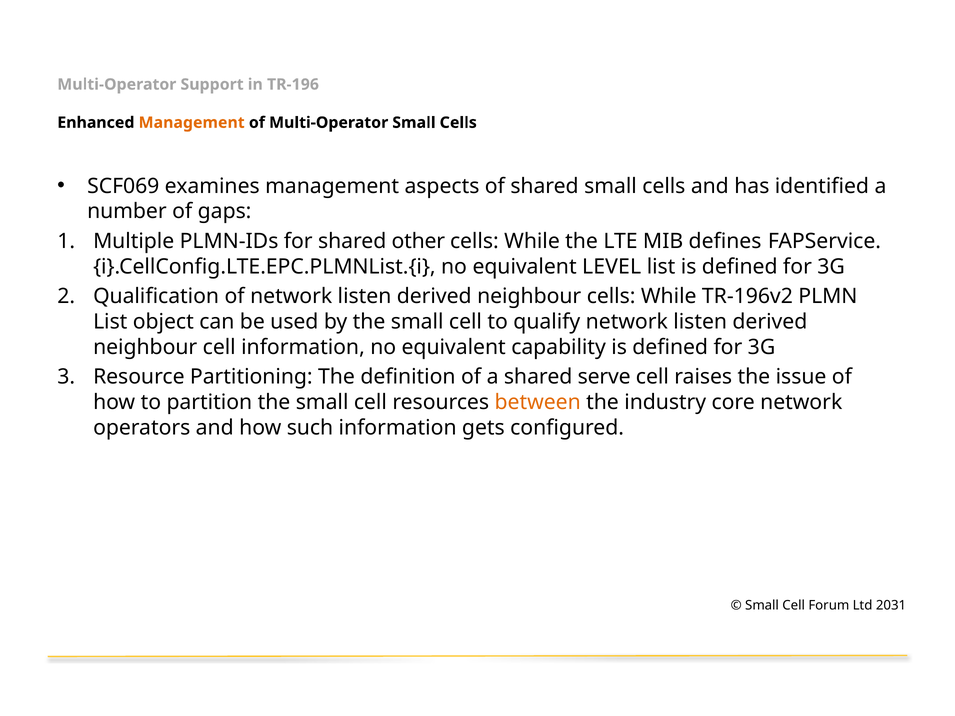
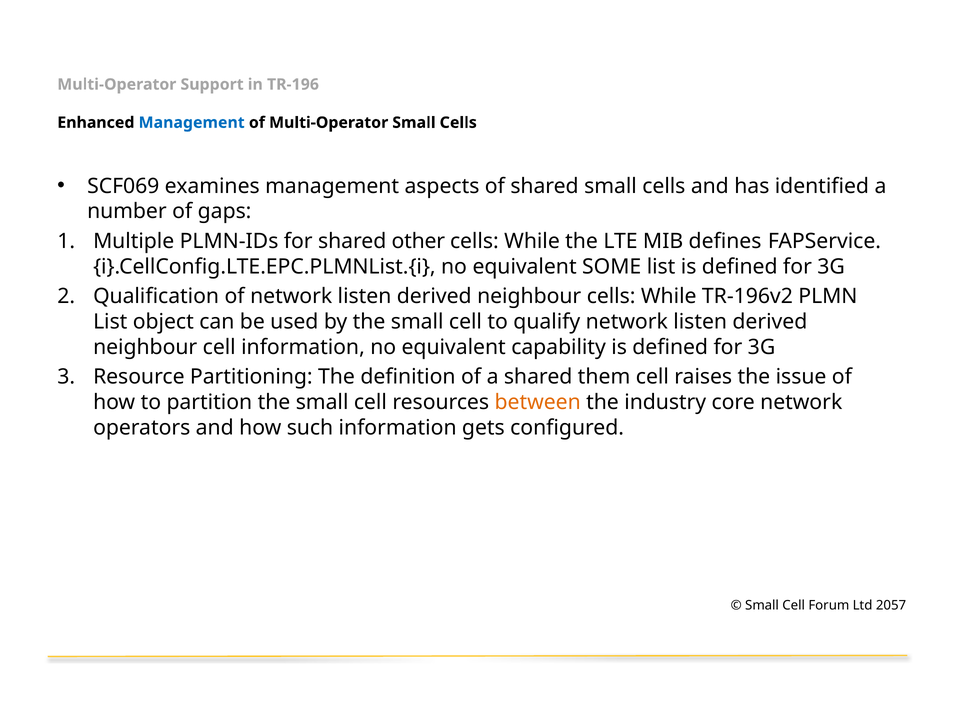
Management at (192, 123) colour: orange -> blue
LEVEL: LEVEL -> SOME
serve: serve -> them
2031: 2031 -> 2057
